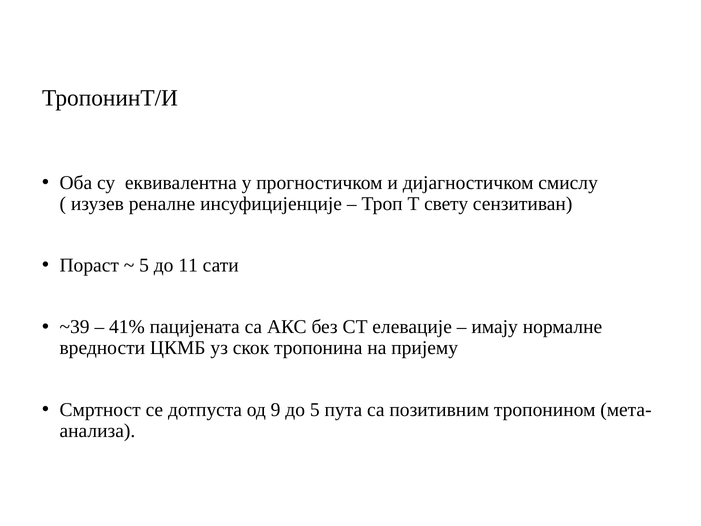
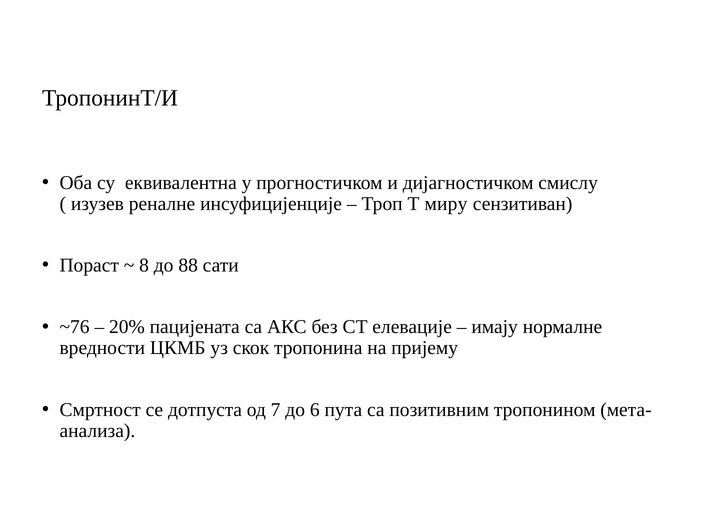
свету: свету -> миру
5 at (144, 265): 5 -> 8
11: 11 -> 88
~39: ~39 -> ~76
41%: 41% -> 20%
9: 9 -> 7
до 5: 5 -> 6
